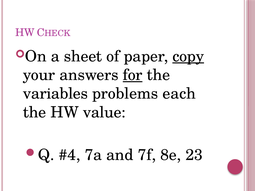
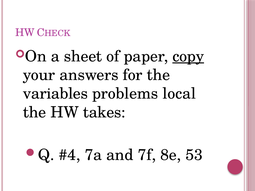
for underline: present -> none
each: each -> local
value: value -> takes
23: 23 -> 53
